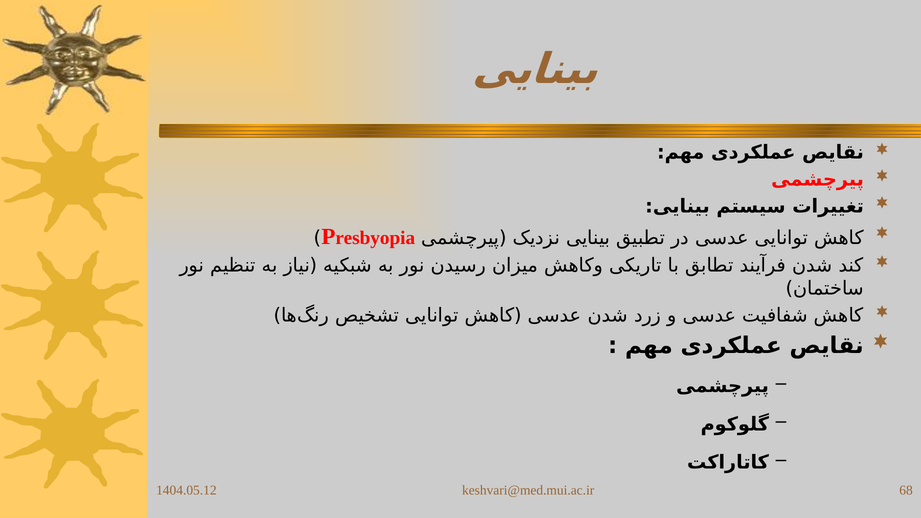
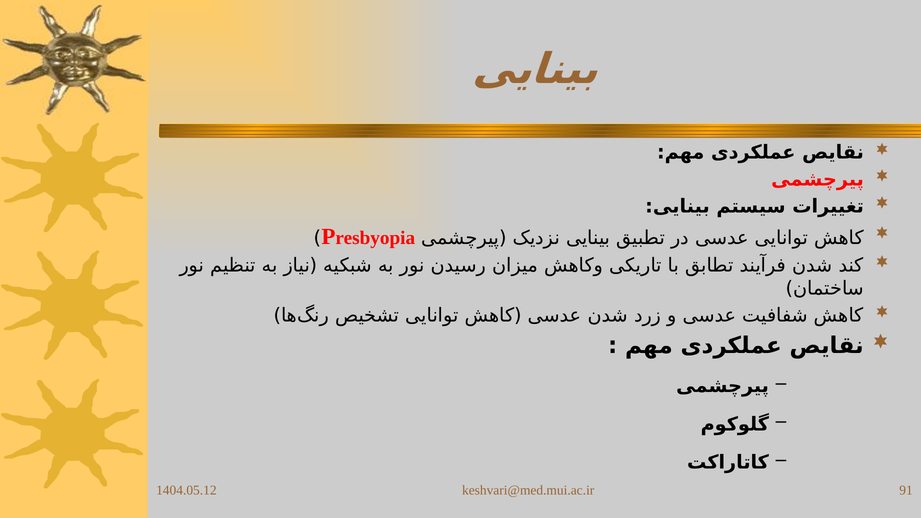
68: 68 -> 91
